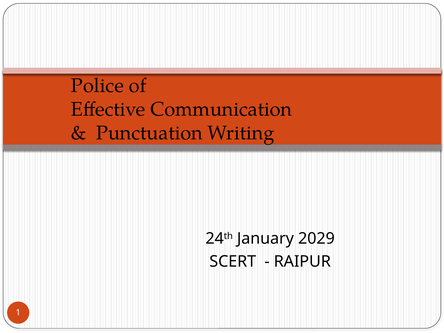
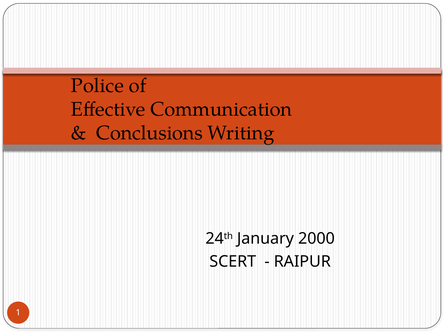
Punctuation: Punctuation -> Conclusions
2029: 2029 -> 2000
